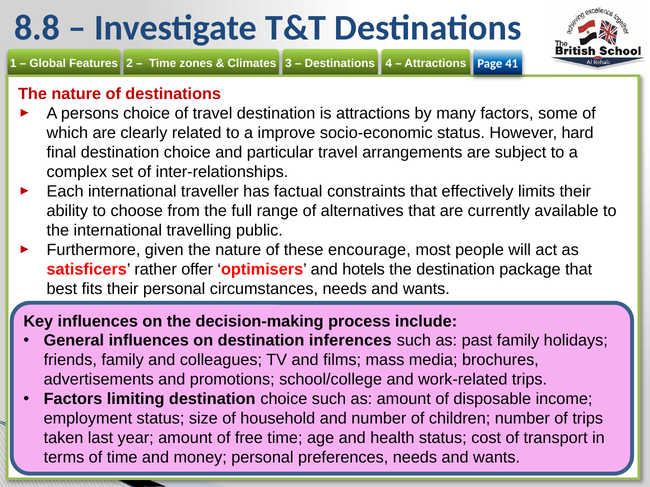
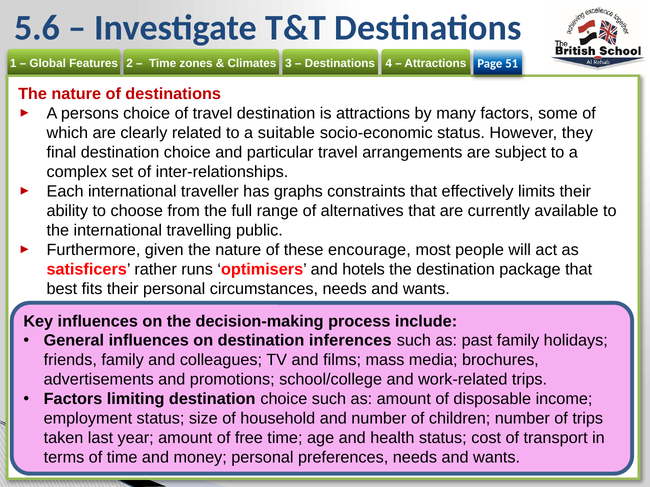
8.8: 8.8 -> 5.6
41: 41 -> 51
improve: improve -> suitable
hard: hard -> they
factual: factual -> graphs
offer: offer -> runs
